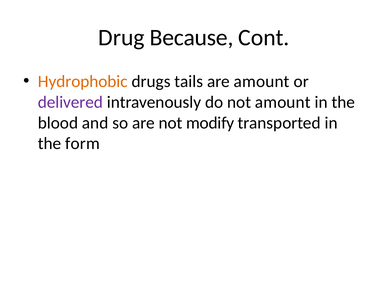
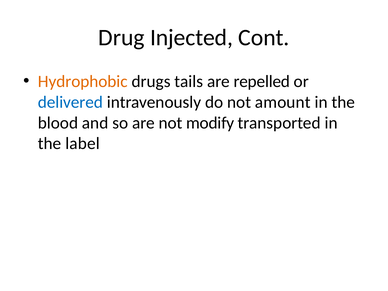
Because: Because -> Injected
are amount: amount -> repelled
delivered colour: purple -> blue
form: form -> label
